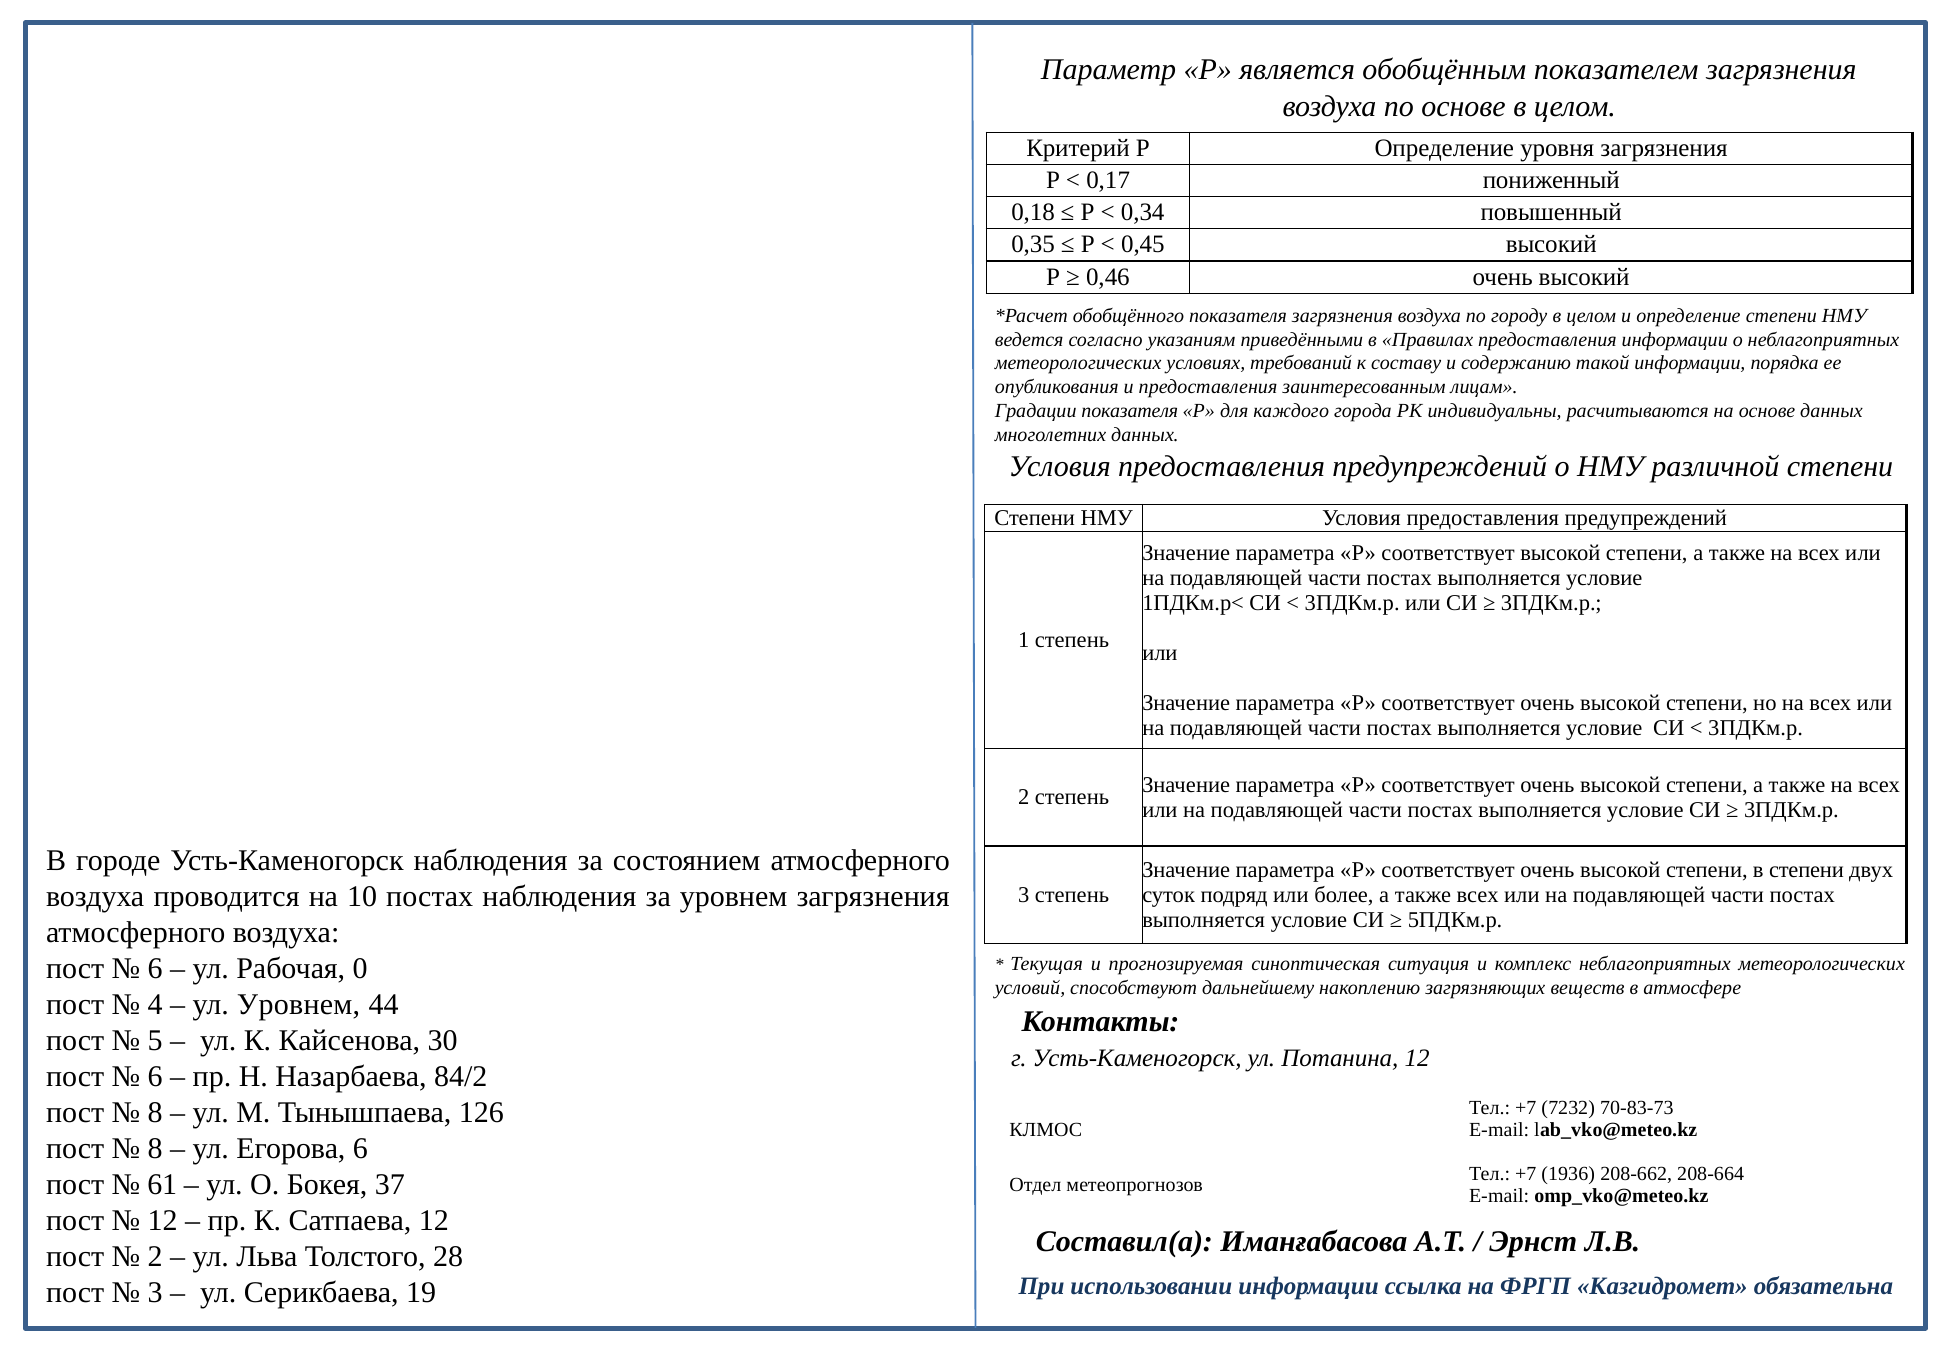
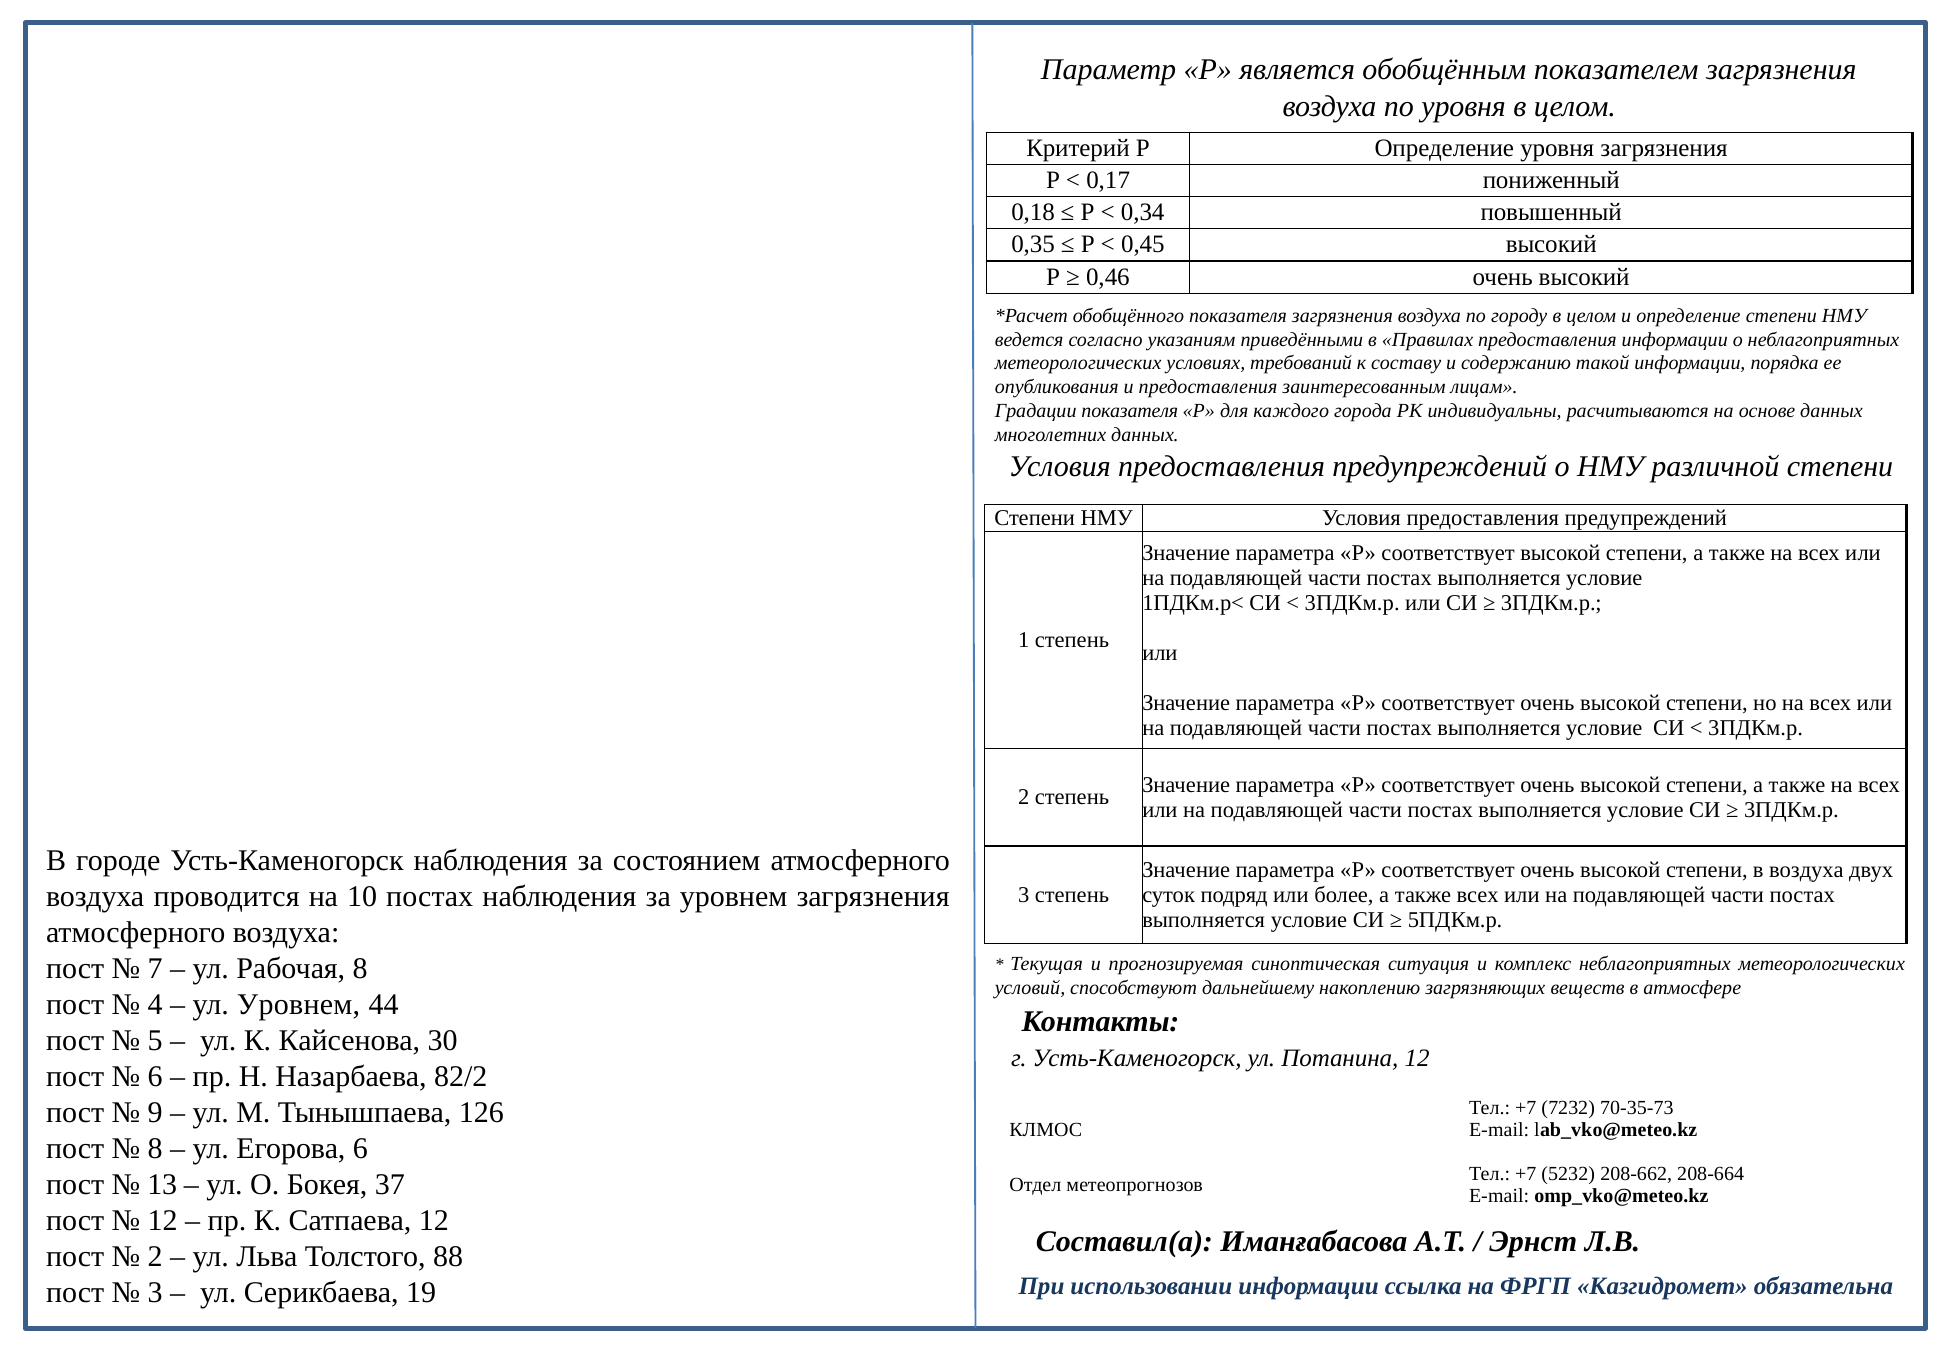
по основе: основе -> уровня
в степени: степени -> воздуха
6 at (155, 968): 6 -> 7
Рабочая 0: 0 -> 8
84/2: 84/2 -> 82/2
8 at (155, 1112): 8 -> 9
70-83-73: 70-83-73 -> 70-35-73
1936: 1936 -> 5232
61: 61 -> 13
28: 28 -> 88
